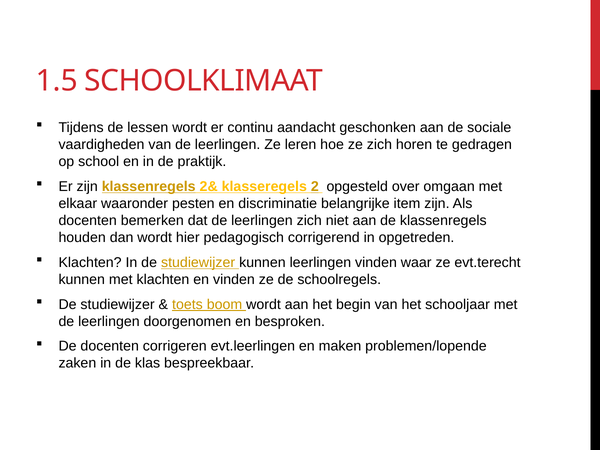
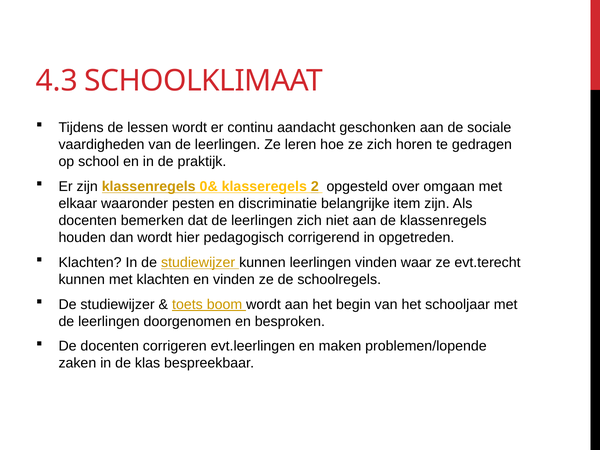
1.5: 1.5 -> 4.3
2&: 2& -> 0&
